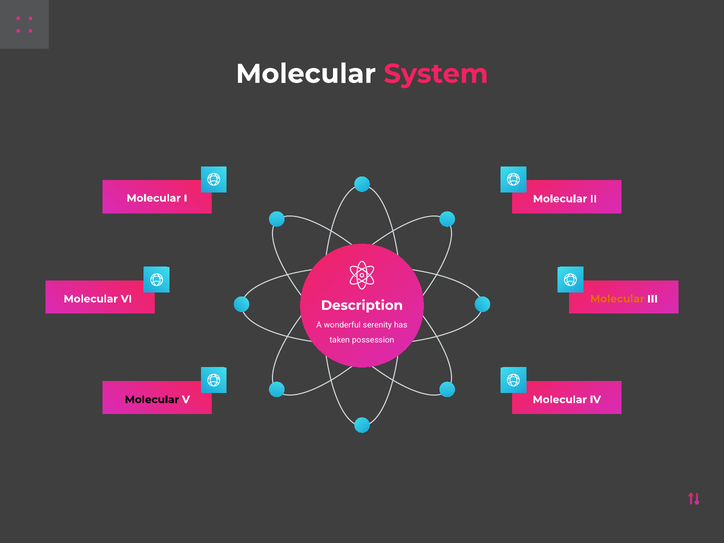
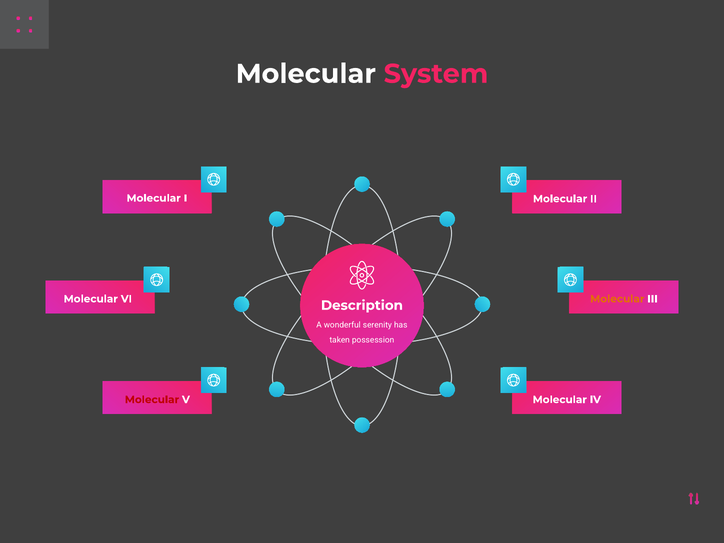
Molecular at (152, 400) colour: black -> red
